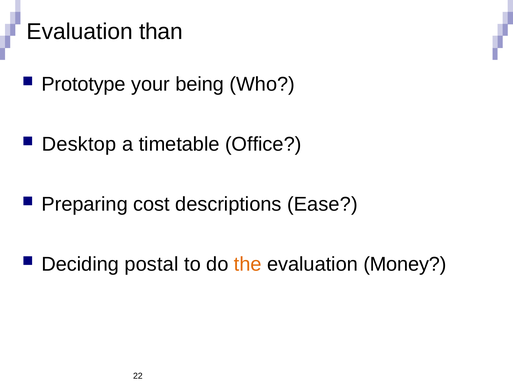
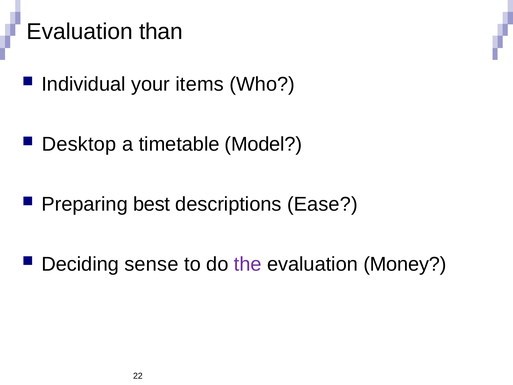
Prototype: Prototype -> Individual
being: being -> items
Office: Office -> Model
cost: cost -> best
postal: postal -> sense
the colour: orange -> purple
